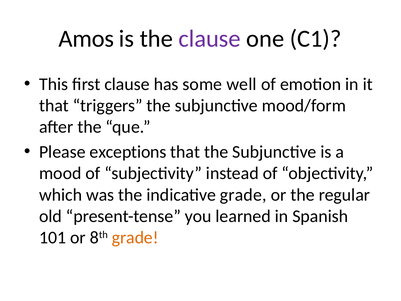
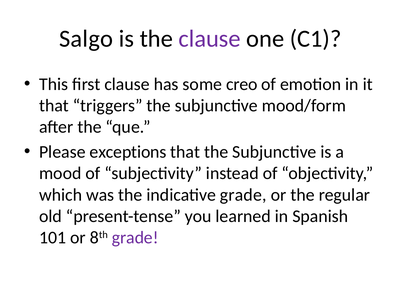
Amos: Amos -> Salgo
well: well -> creo
grade at (135, 237) colour: orange -> purple
